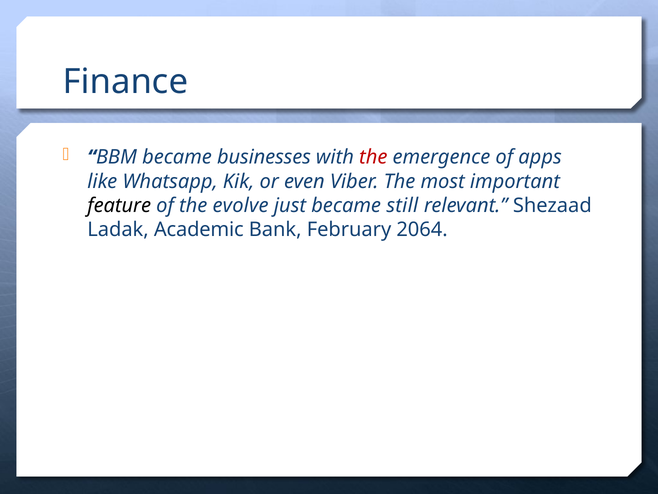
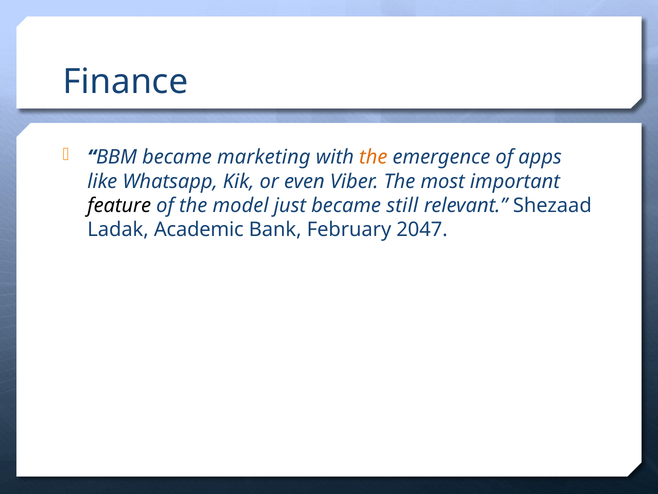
businesses: businesses -> marketing
the at (373, 157) colour: red -> orange
evolve: evolve -> model
2064: 2064 -> 2047
